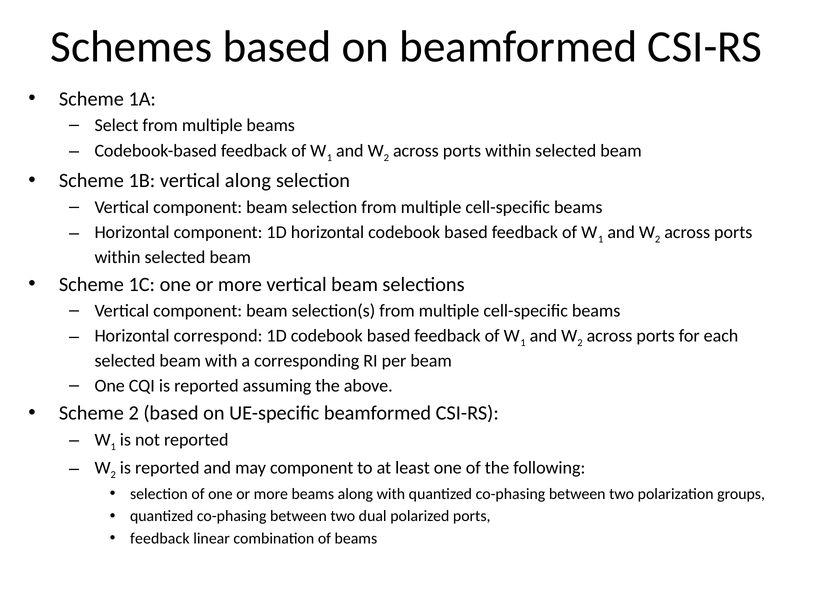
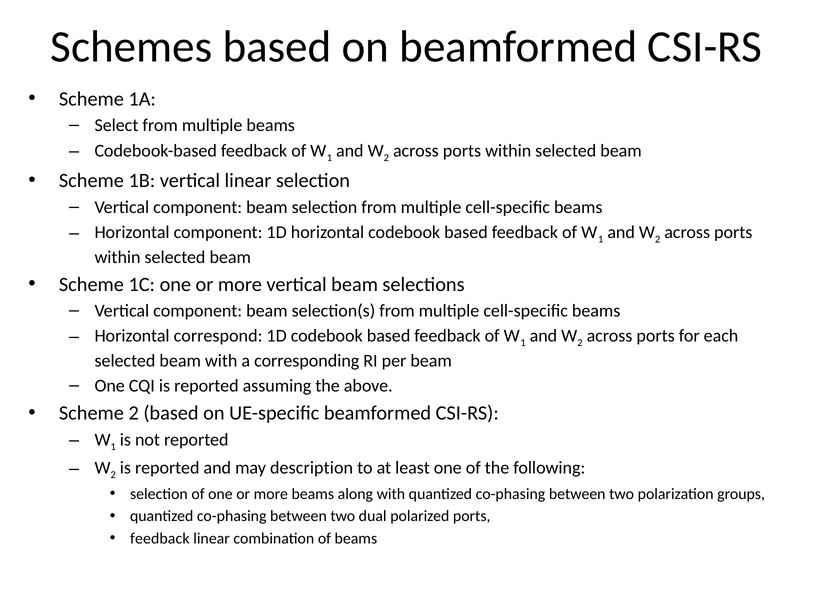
vertical along: along -> linear
may component: component -> description
